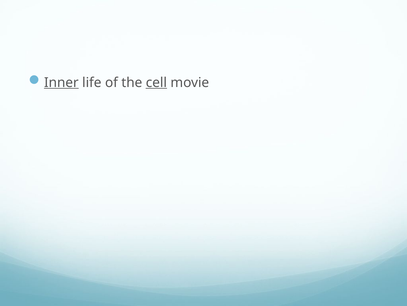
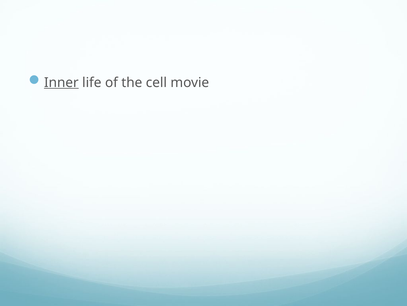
cell underline: present -> none
